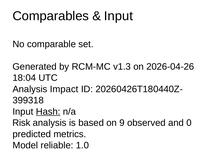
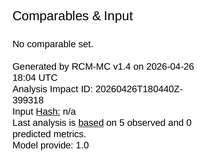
v1.3: v1.3 -> v1.4
Risk: Risk -> Last
based underline: none -> present
9: 9 -> 5
reliable: reliable -> provide
